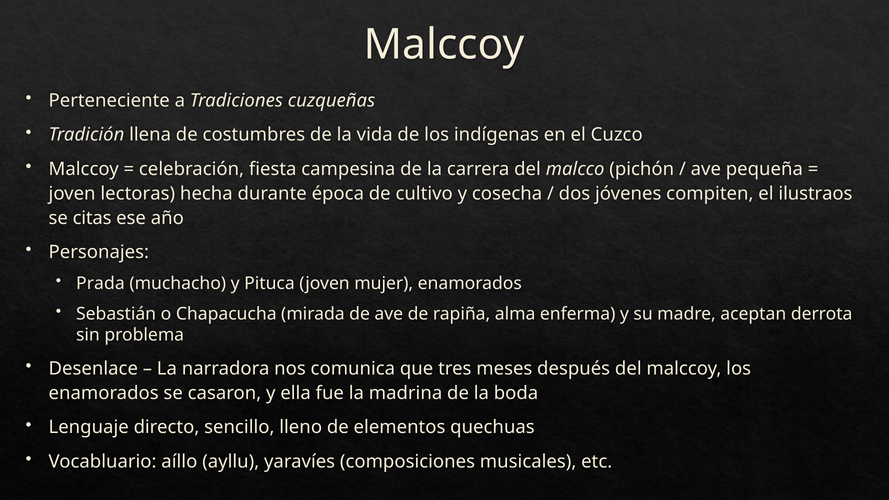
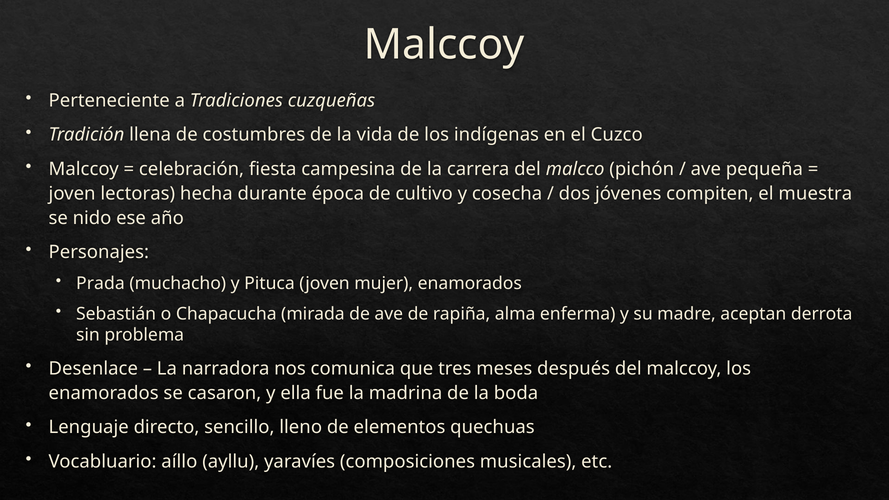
ilustraos: ilustraos -> muestra
citas: citas -> nido
